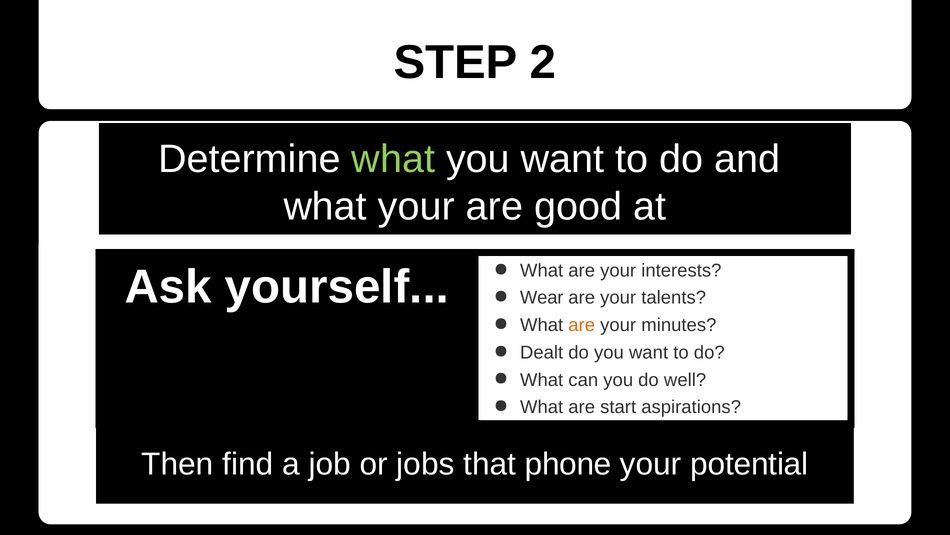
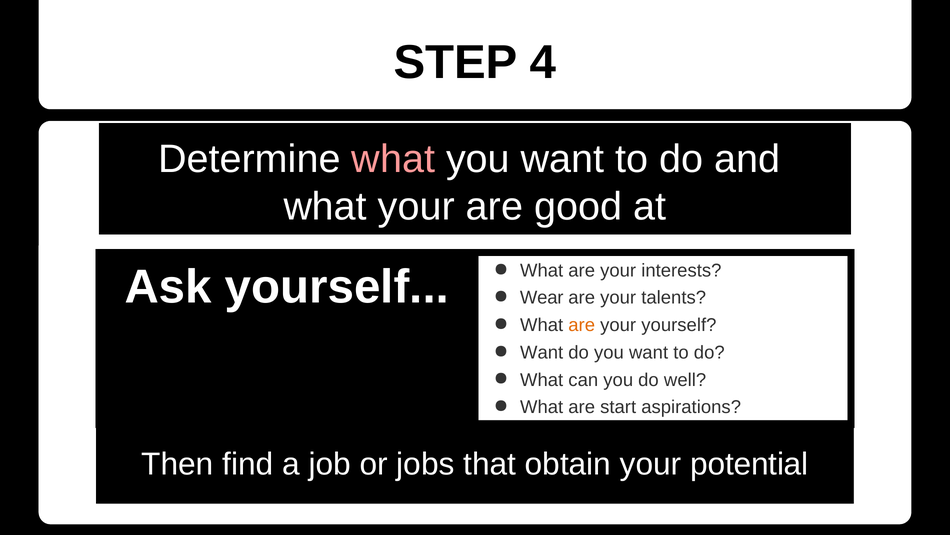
2: 2 -> 4
what at (393, 159) colour: light green -> pink
your minutes: minutes -> yourself
Dealt at (542, 352): Dealt -> Want
phone: phone -> obtain
